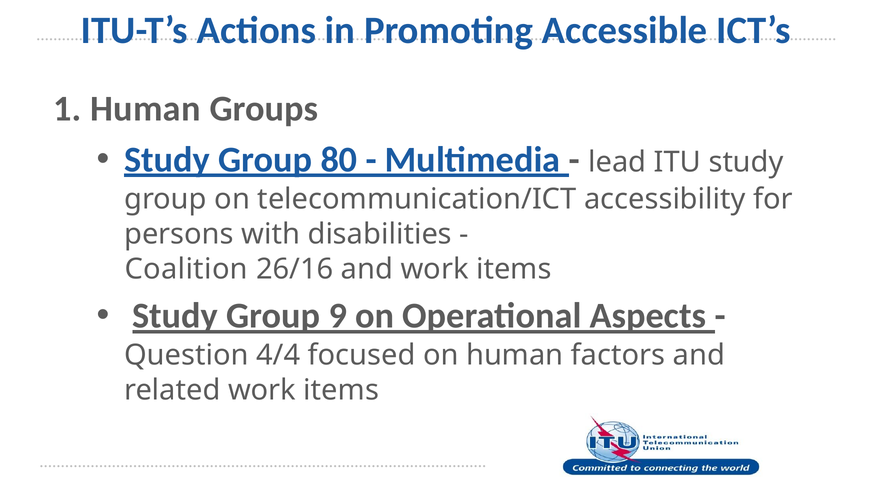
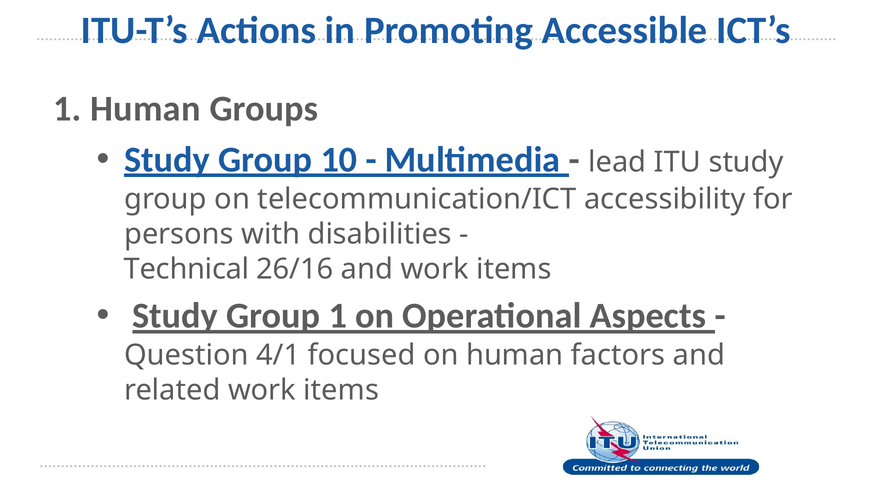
80: 80 -> 10
Coalition: Coalition -> Technical
Group 9: 9 -> 1
4/4: 4/4 -> 4/1
